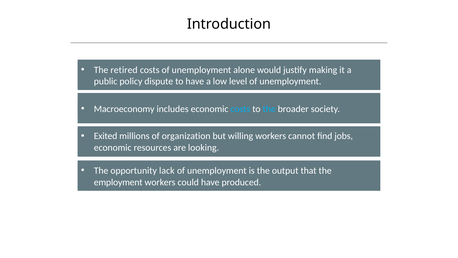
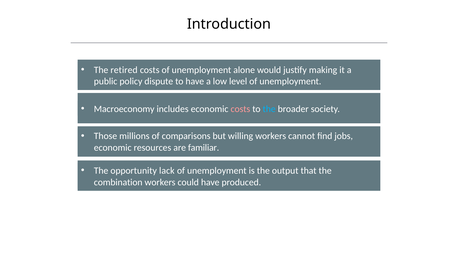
costs at (240, 109) colour: light blue -> pink
Exited: Exited -> Those
organization: organization -> comparisons
looking: looking -> familiar
employment: employment -> combination
